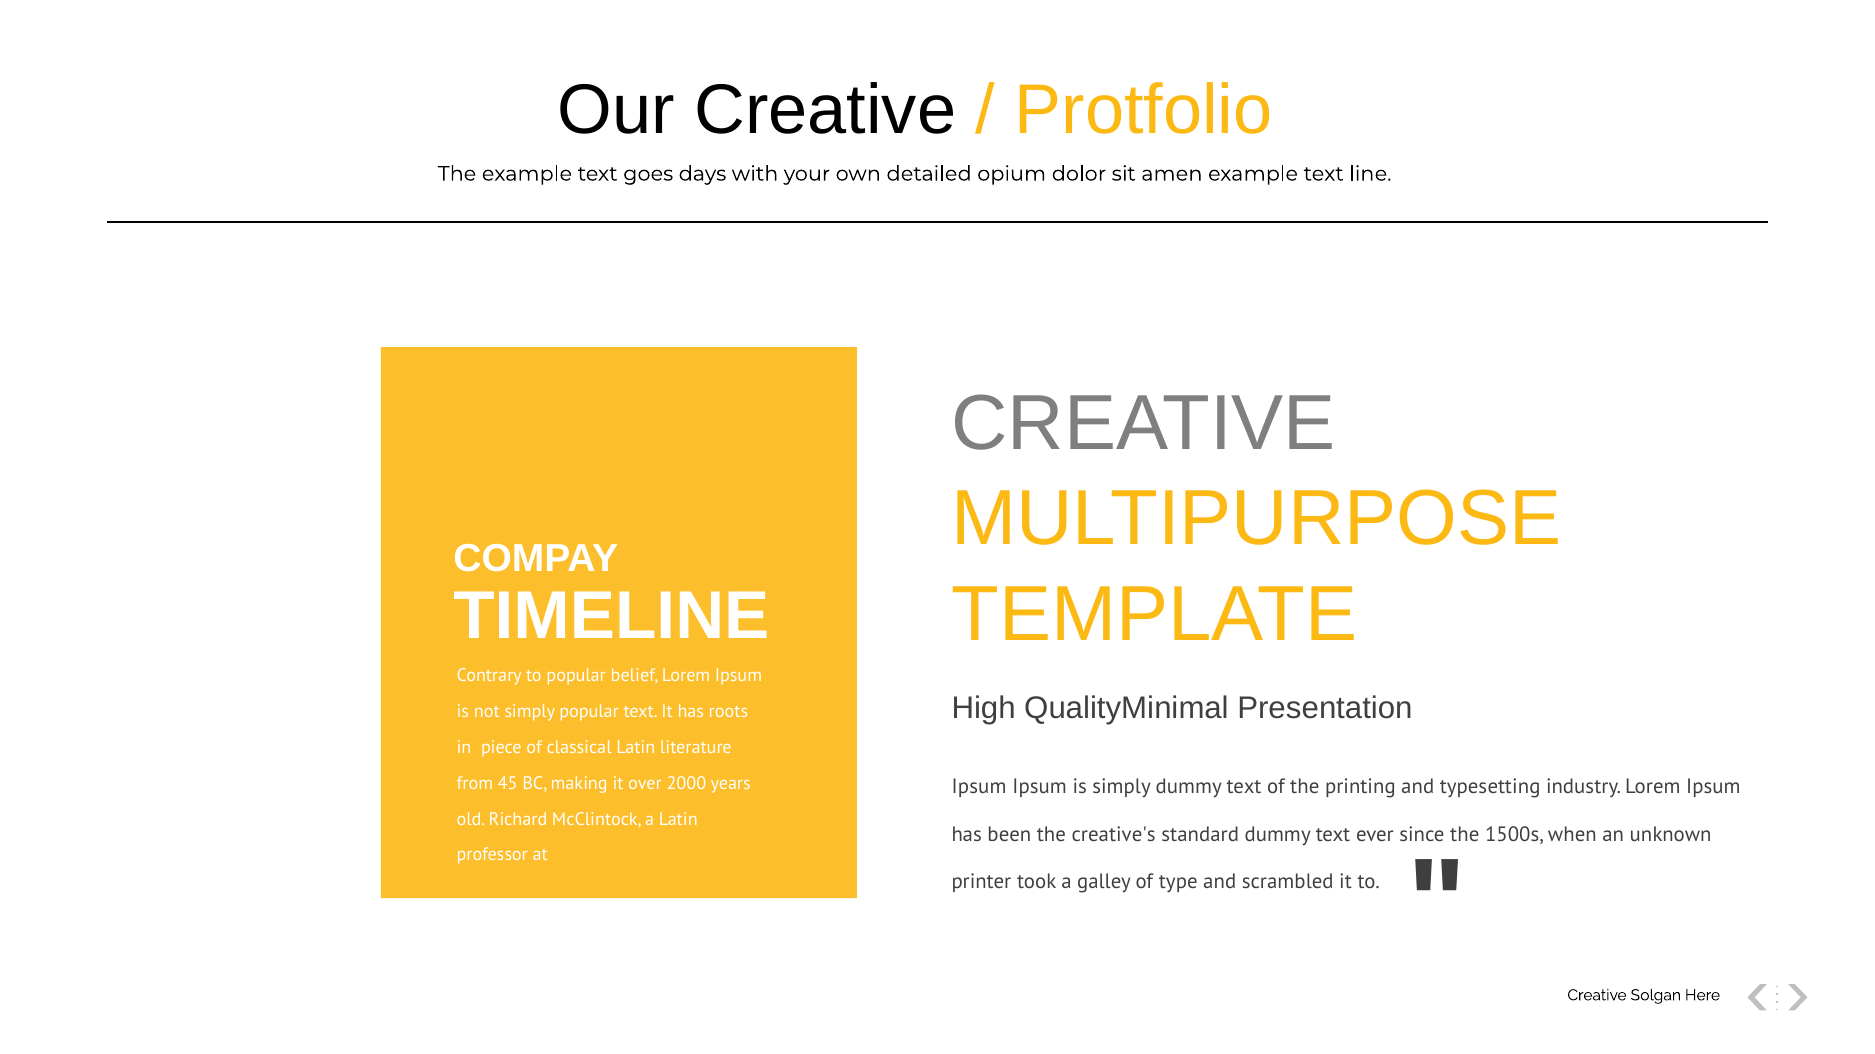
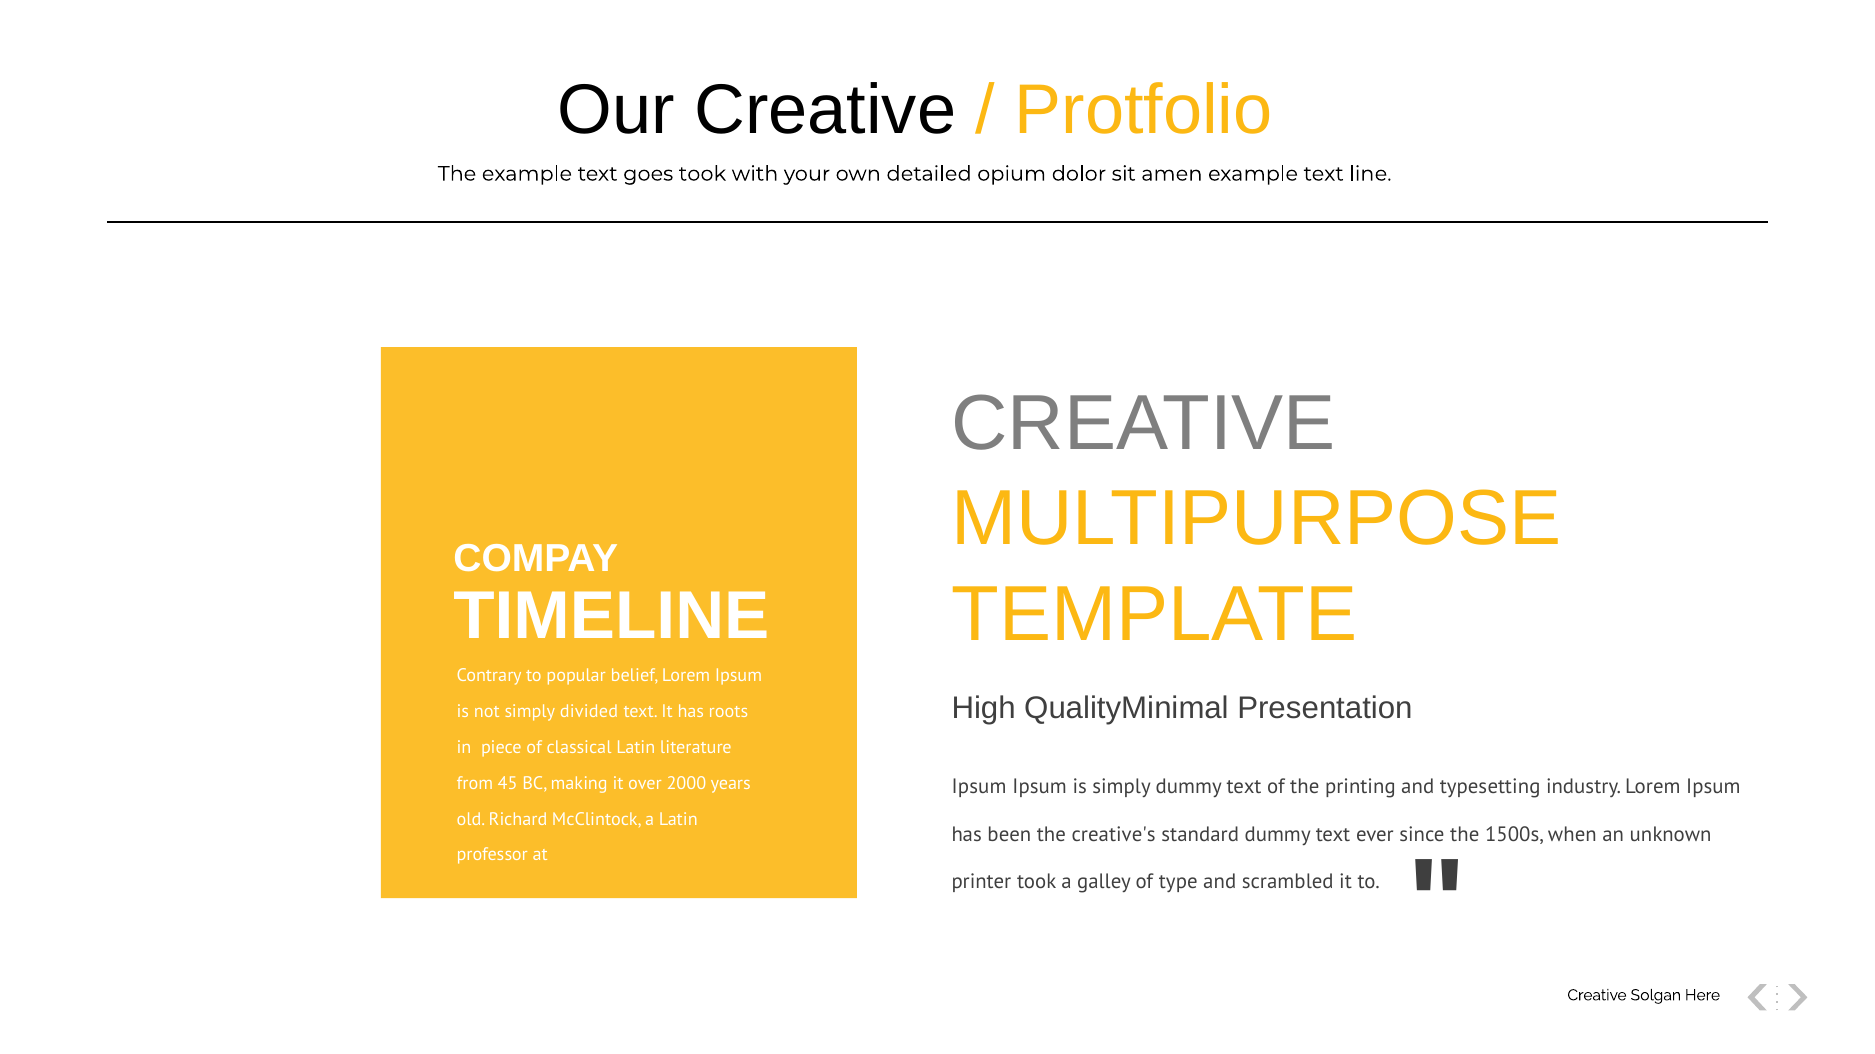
goes days: days -> took
simply popular: popular -> divided
